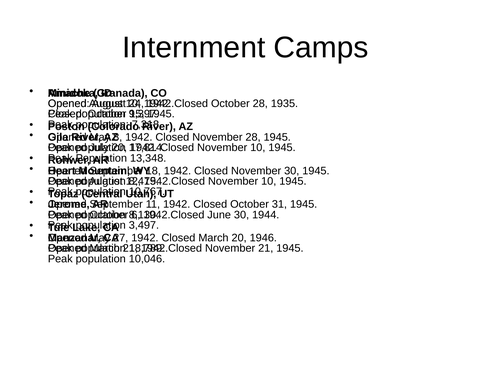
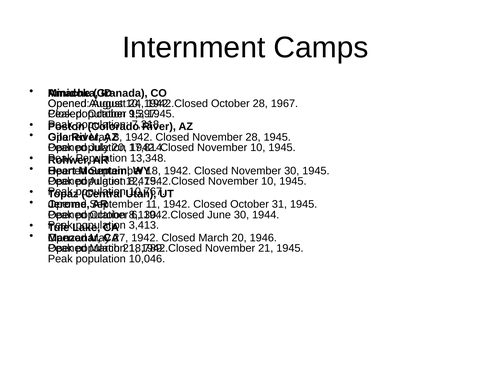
1935: 1935 -> 1967
3,497: 3,497 -> 3,413
